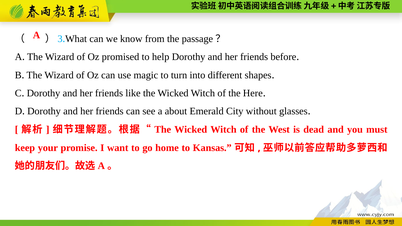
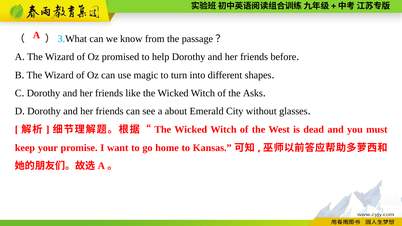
Here: Here -> Asks
